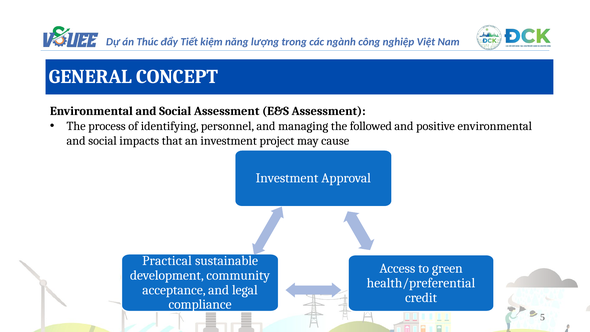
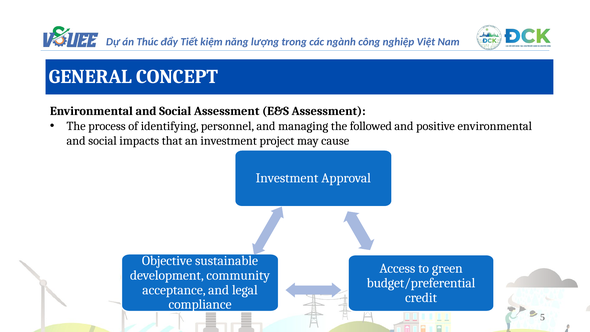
Practical: Practical -> Objective
health/preferential: health/preferential -> budget/preferential
